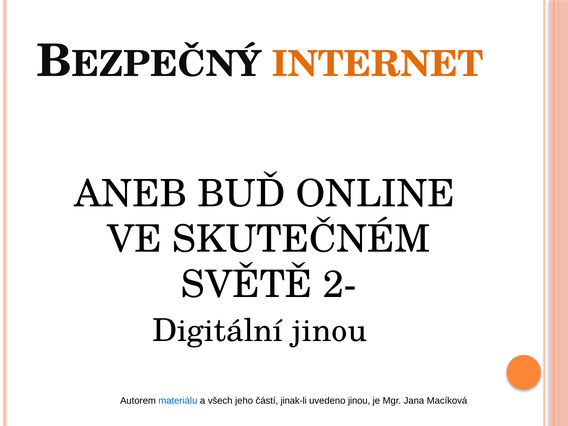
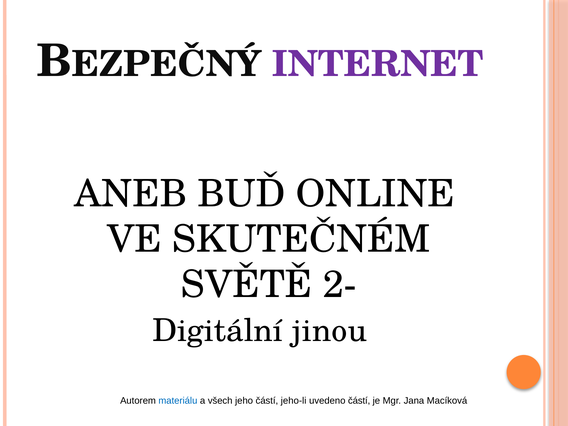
INTERNET colour: orange -> purple
jinak-li: jinak-li -> jeho-li
uvedeno jinou: jinou -> částí
